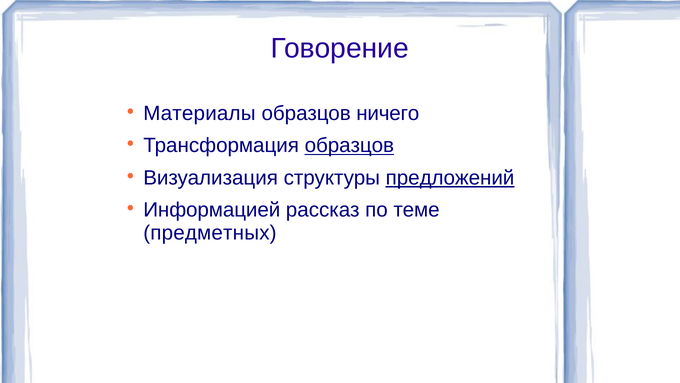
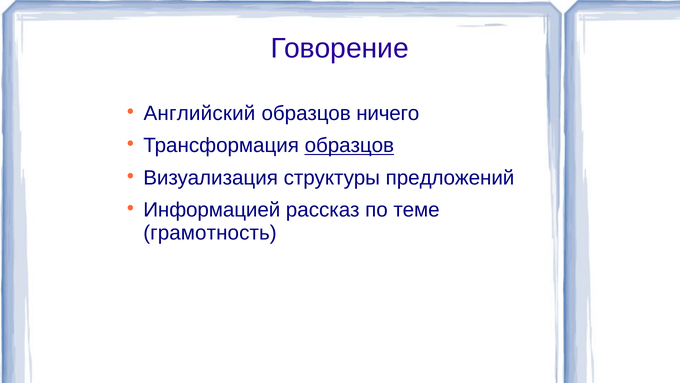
Материалы: Материалы -> Английский
предложений underline: present -> none
предметных: предметных -> грамотность
